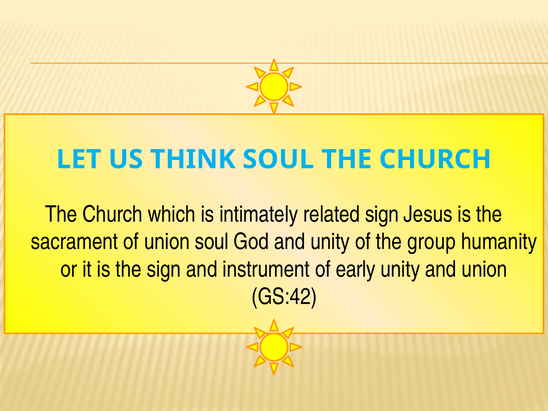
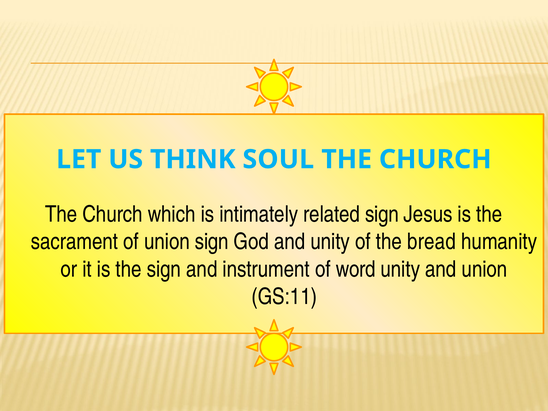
union soul: soul -> sign
group: group -> bread
early: early -> word
GS:42: GS:42 -> GS:11
